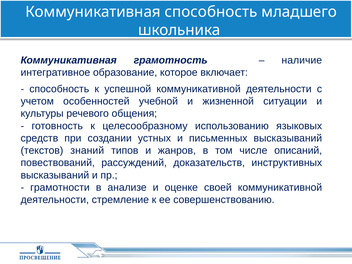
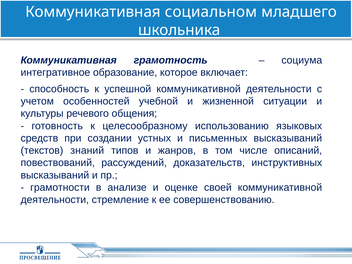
Коммуникативная способность: способность -> социальном
наличие: наличие -> социума
